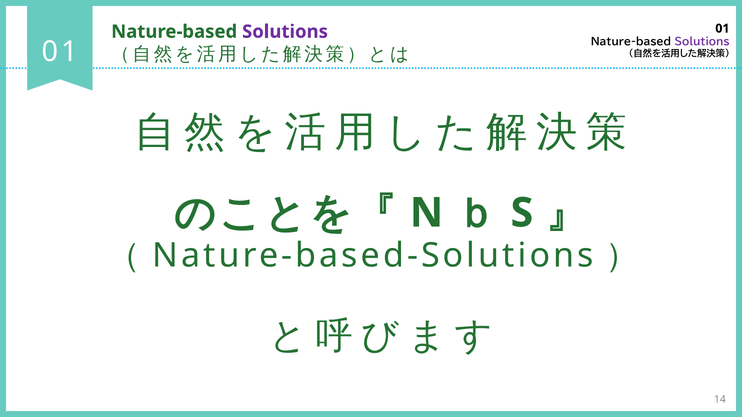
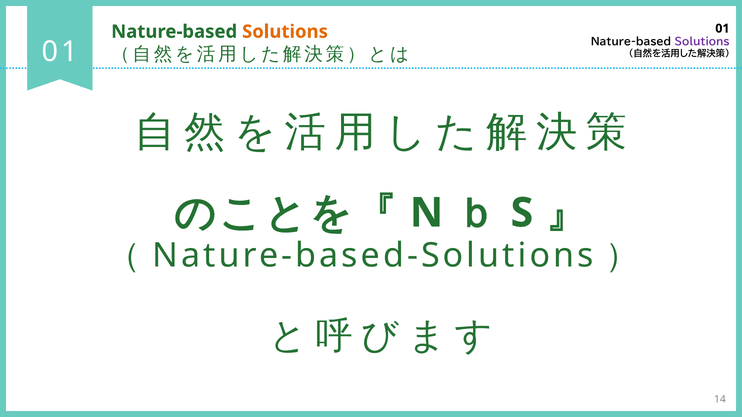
Solutions at (285, 32) colour: purple -> orange
